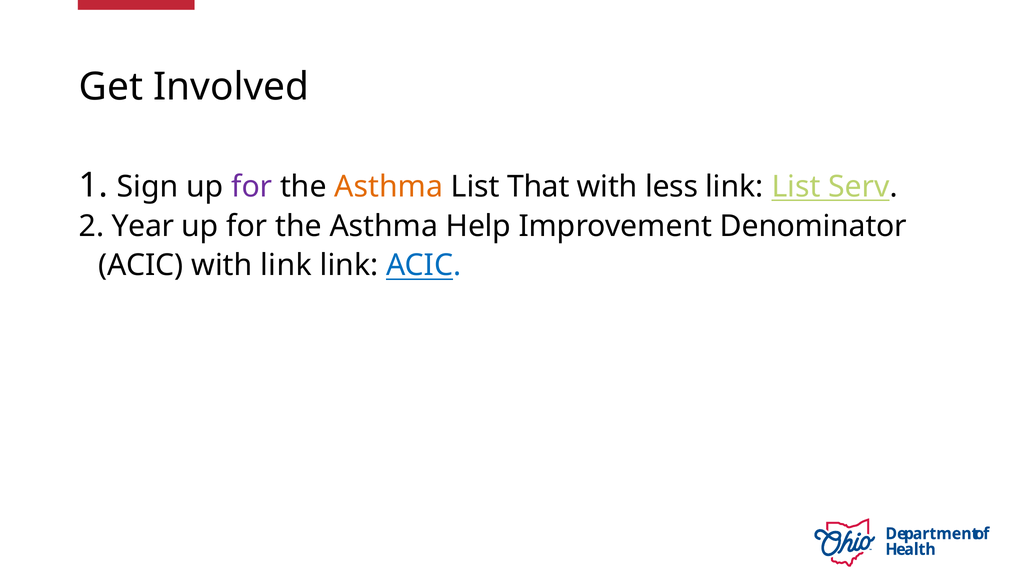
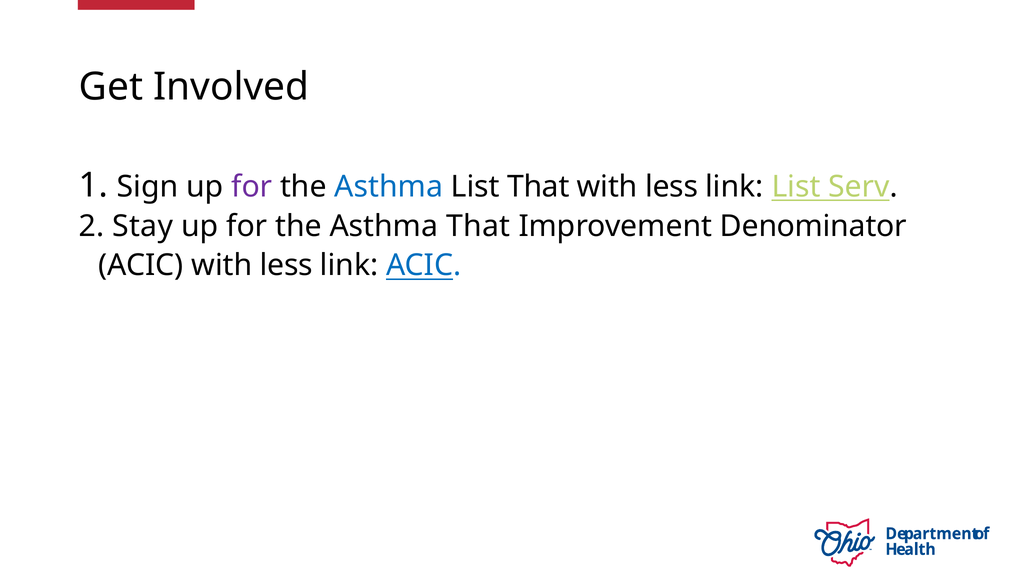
Asthma at (389, 186) colour: orange -> blue
Year: Year -> Stay
Asthma Help: Help -> That
ACIC with link: link -> less
